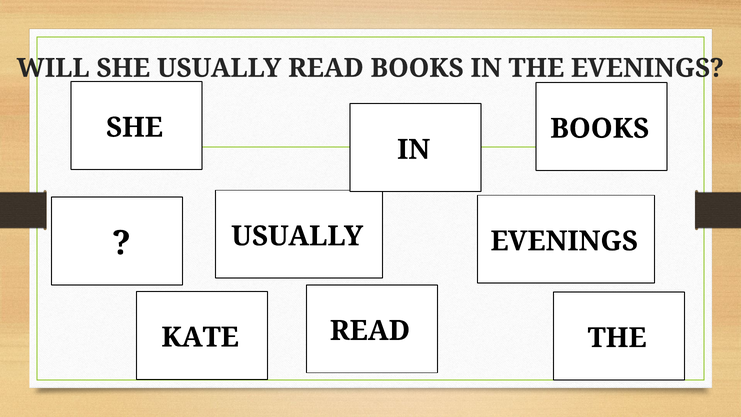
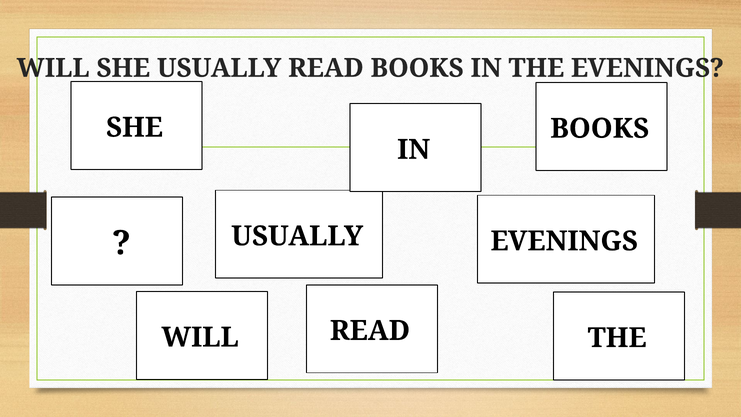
KATE at (200, 337): KATE -> WILL
